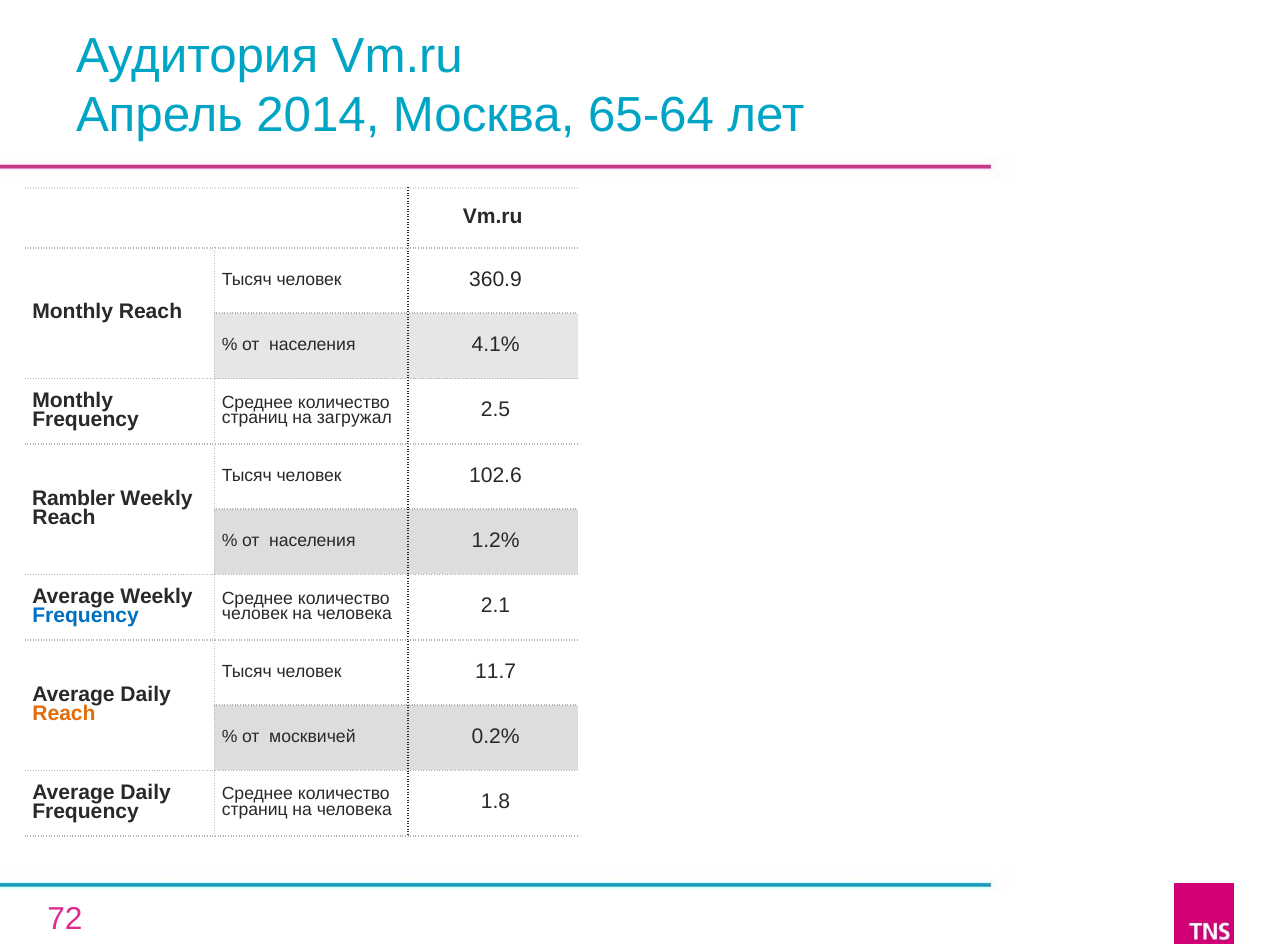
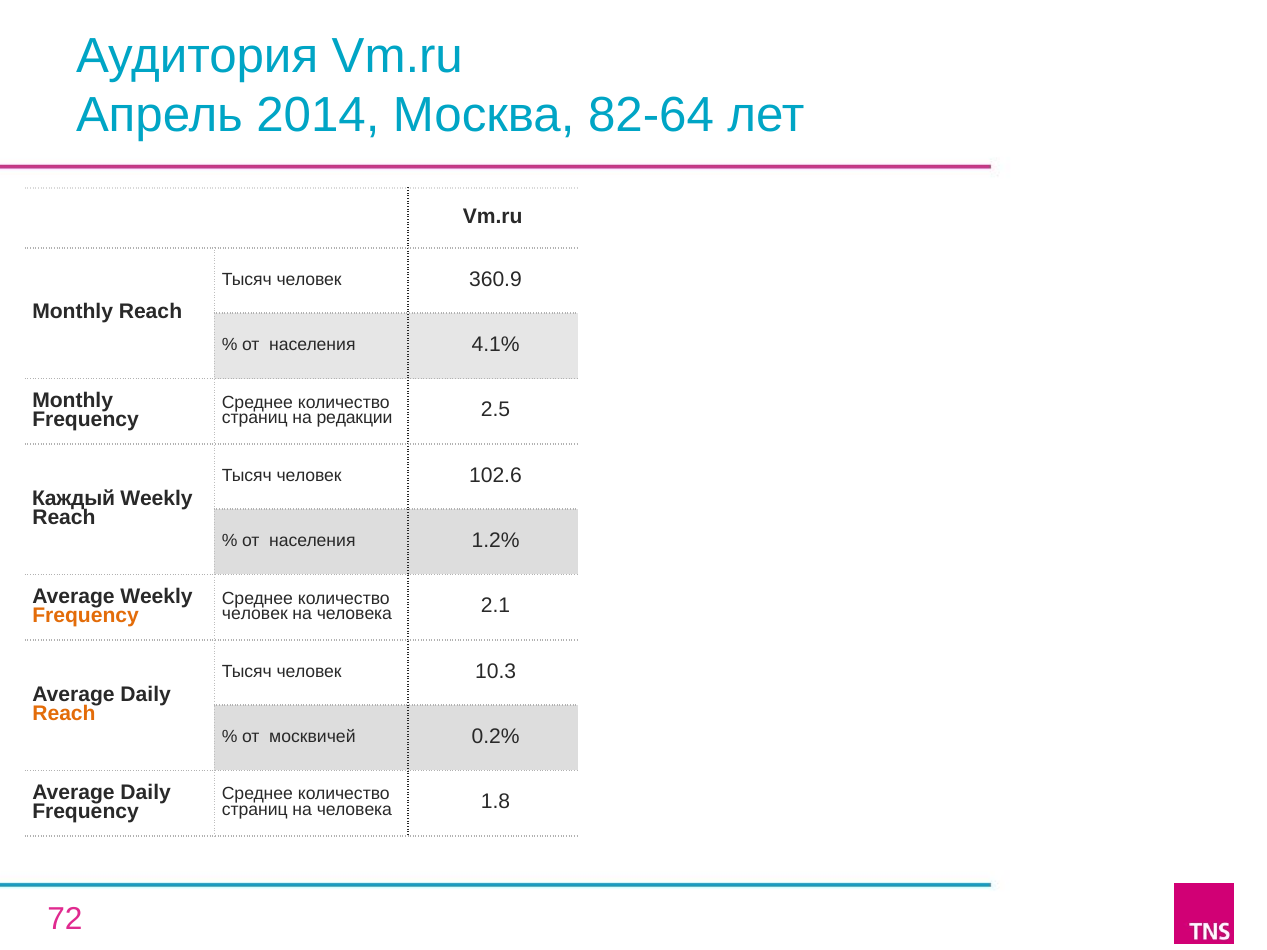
65-64: 65-64 -> 82-64
загружал: загружал -> редакции
Rambler: Rambler -> Каждый
Frequency at (86, 615) colour: blue -> orange
11.7: 11.7 -> 10.3
